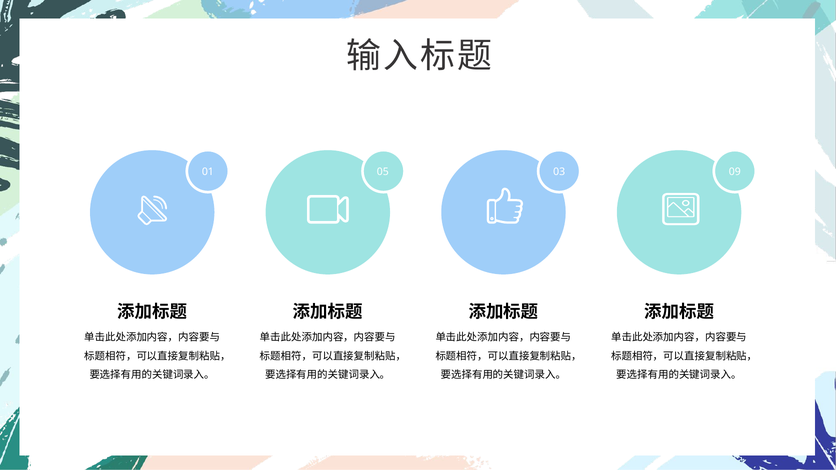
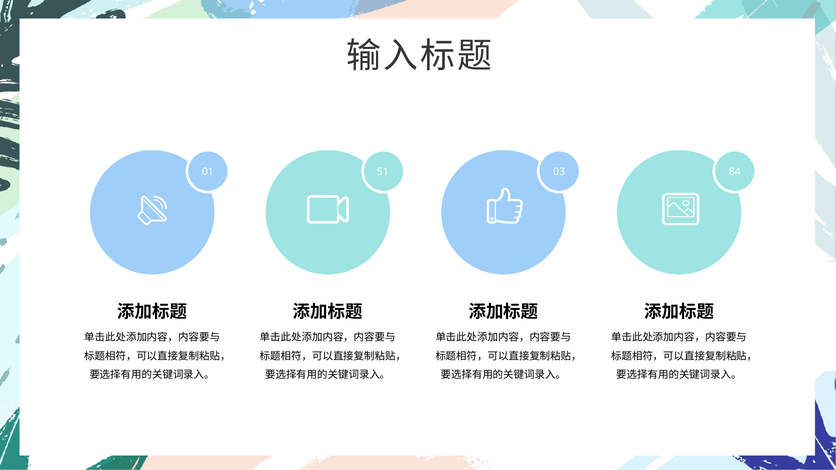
05: 05 -> 51
09: 09 -> 84
